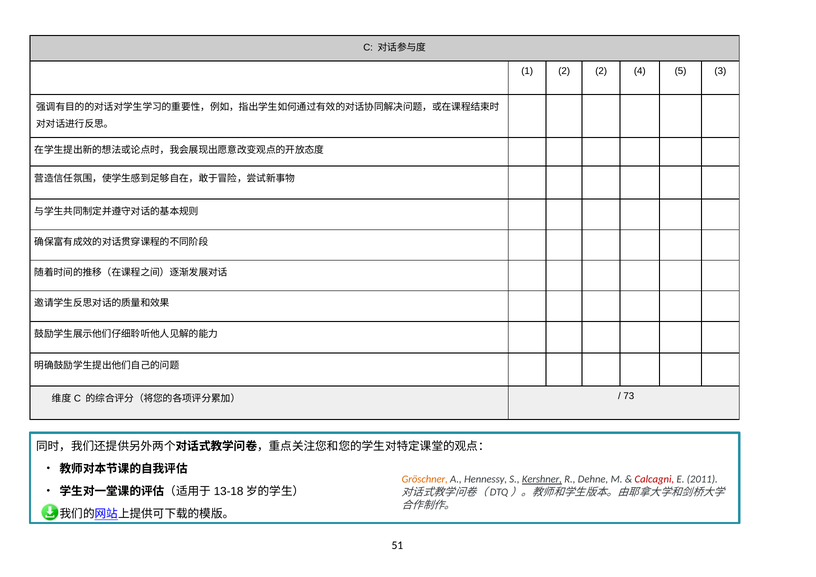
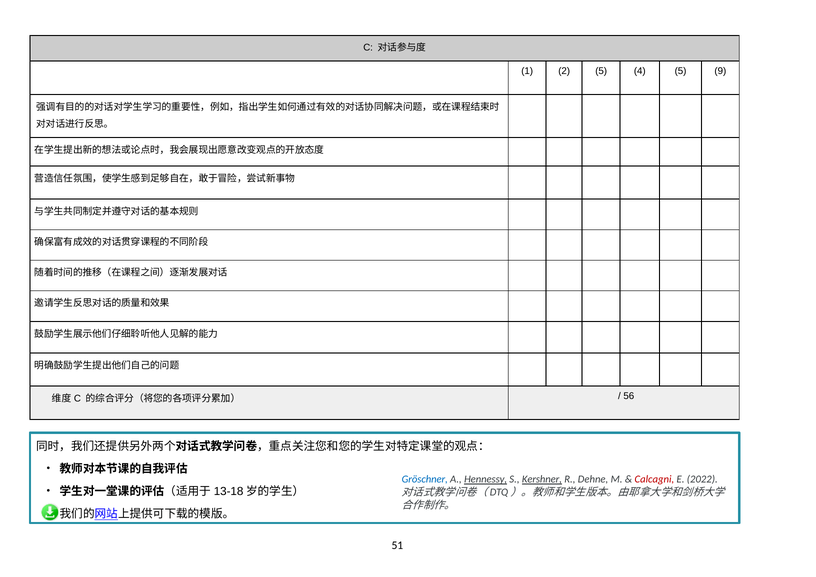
2 2: 2 -> 5
3: 3 -> 9
73: 73 -> 56
Gröschner colour: orange -> blue
Hennessy underline: none -> present
2011: 2011 -> 2022
